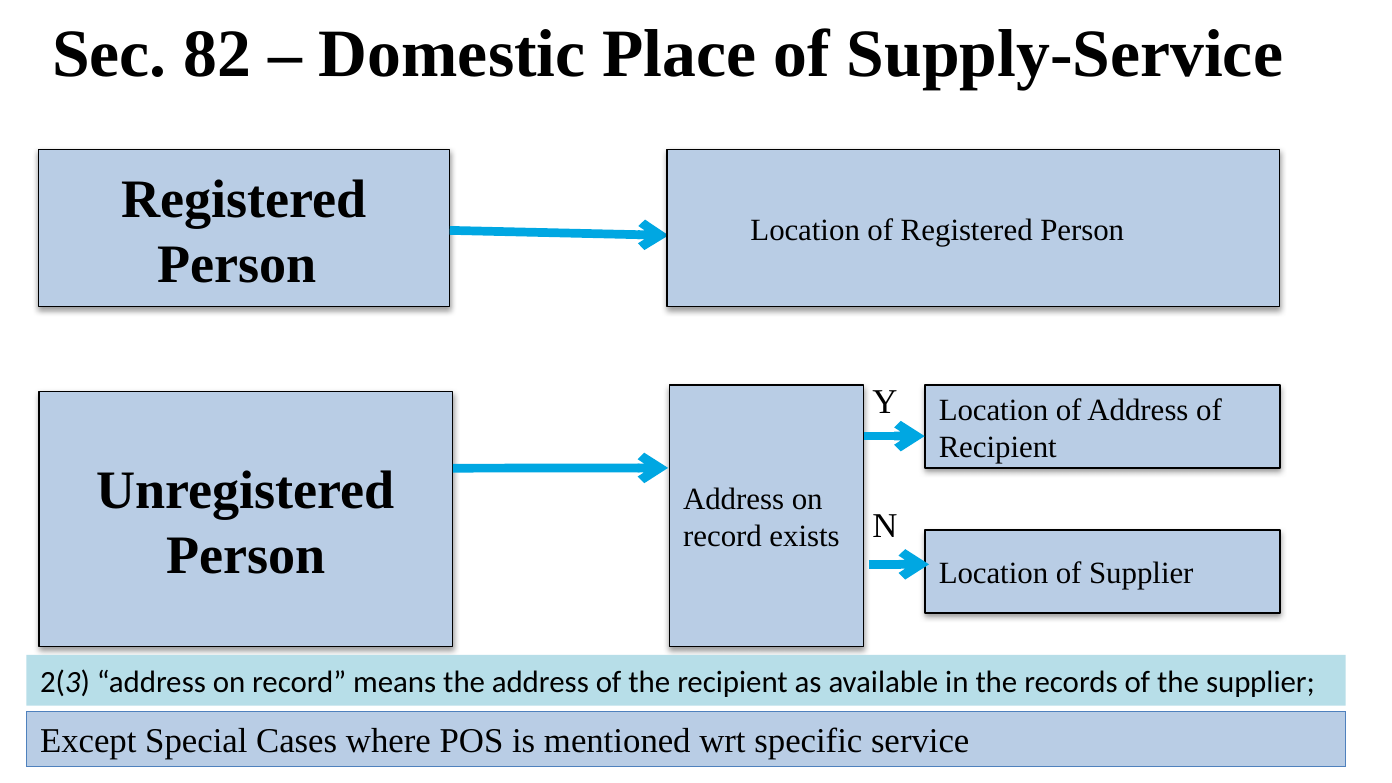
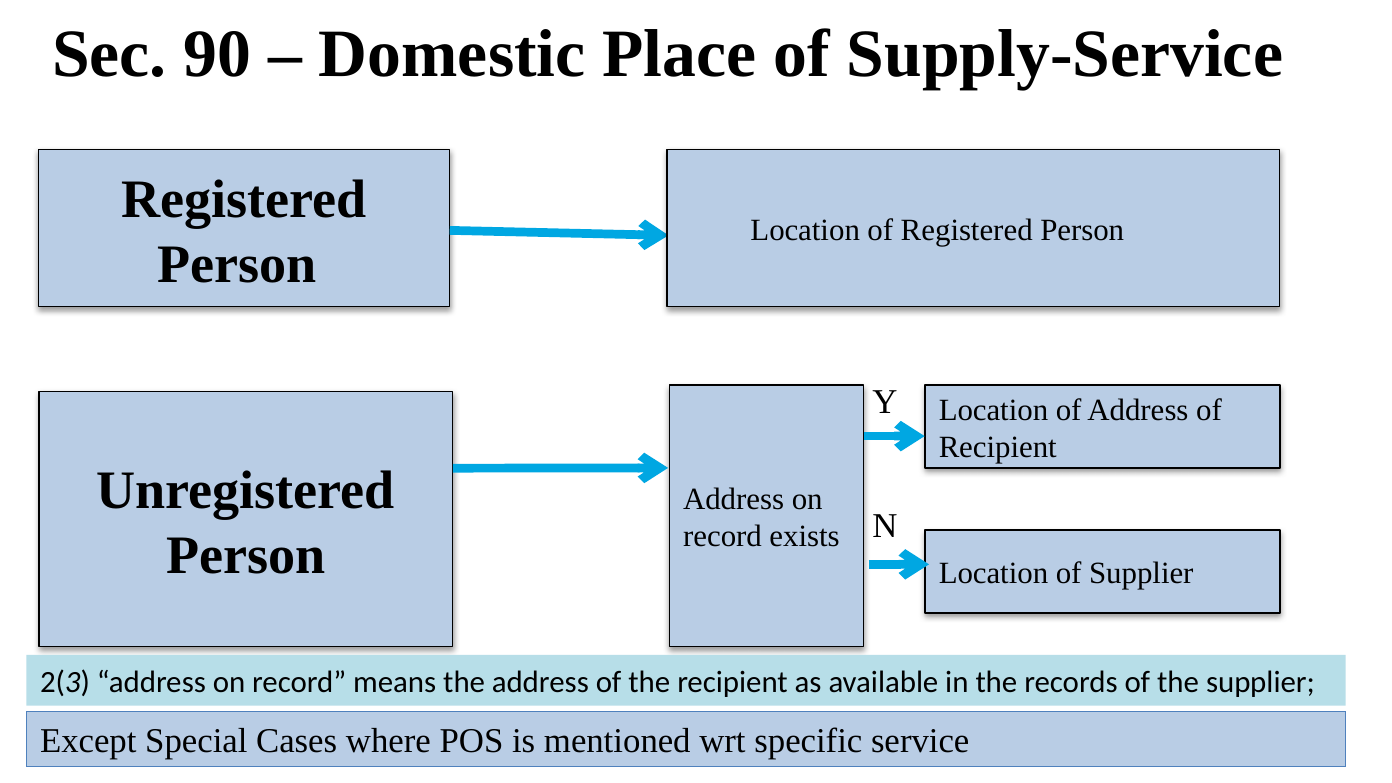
82: 82 -> 90
